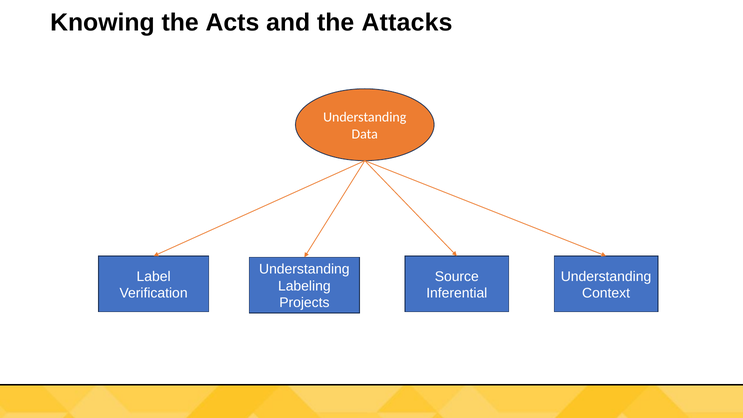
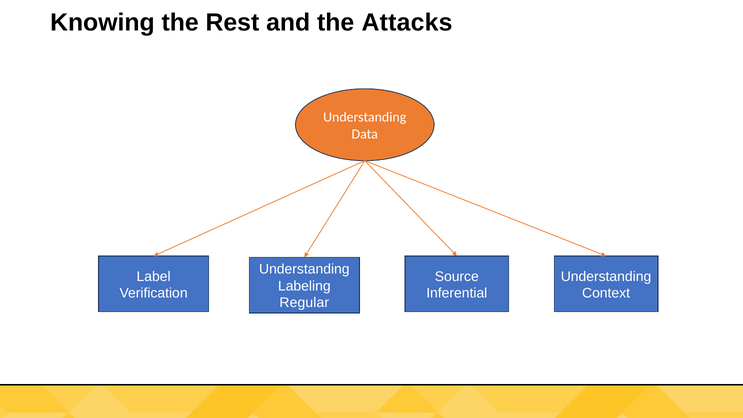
Acts: Acts -> Rest
Projects: Projects -> Regular
